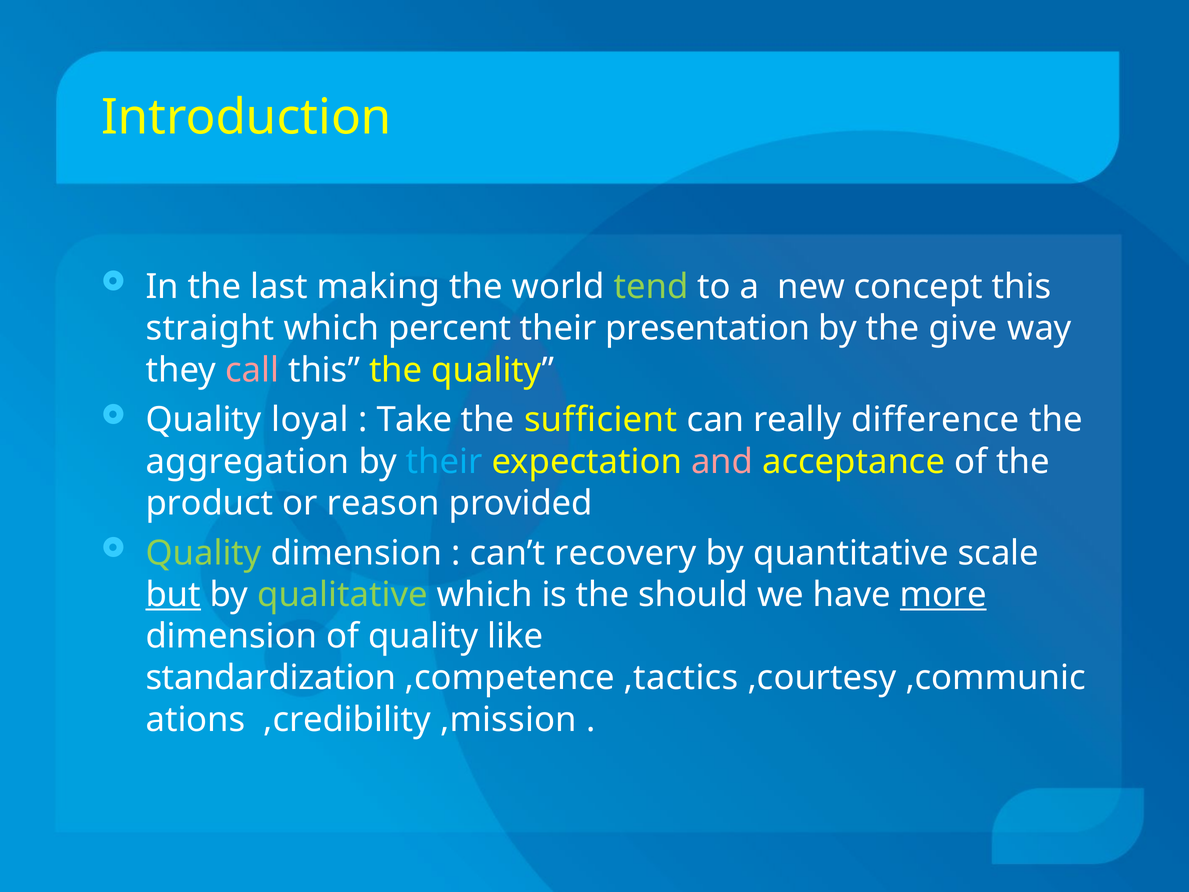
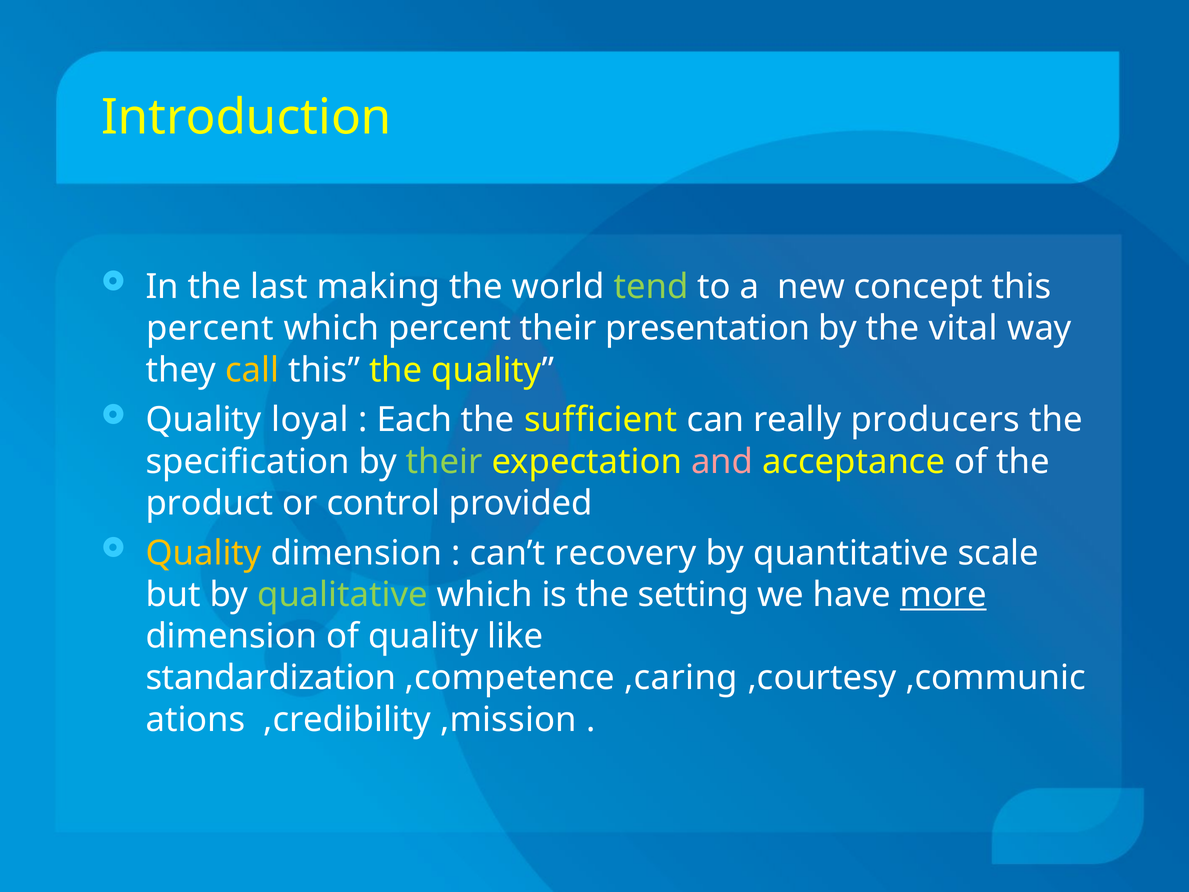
straight at (210, 328): straight -> percent
give: give -> vital
call colour: pink -> yellow
Take: Take -> Each
difference: difference -> producers
aggregation: aggregation -> specification
their at (444, 461) colour: light blue -> light green
reason: reason -> control
Quality at (204, 553) colour: light green -> yellow
but underline: present -> none
should: should -> setting
,tactics: ,tactics -> ,caring
